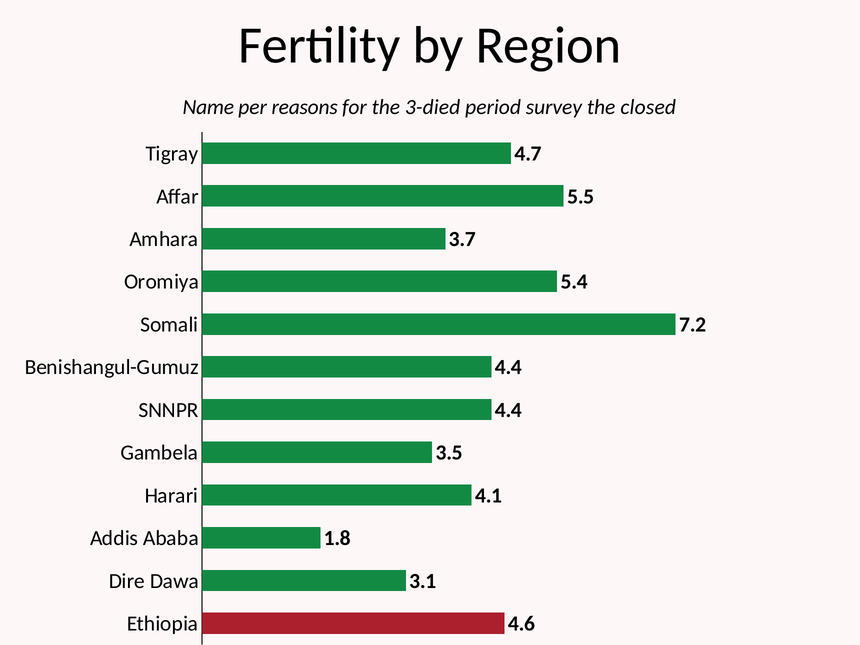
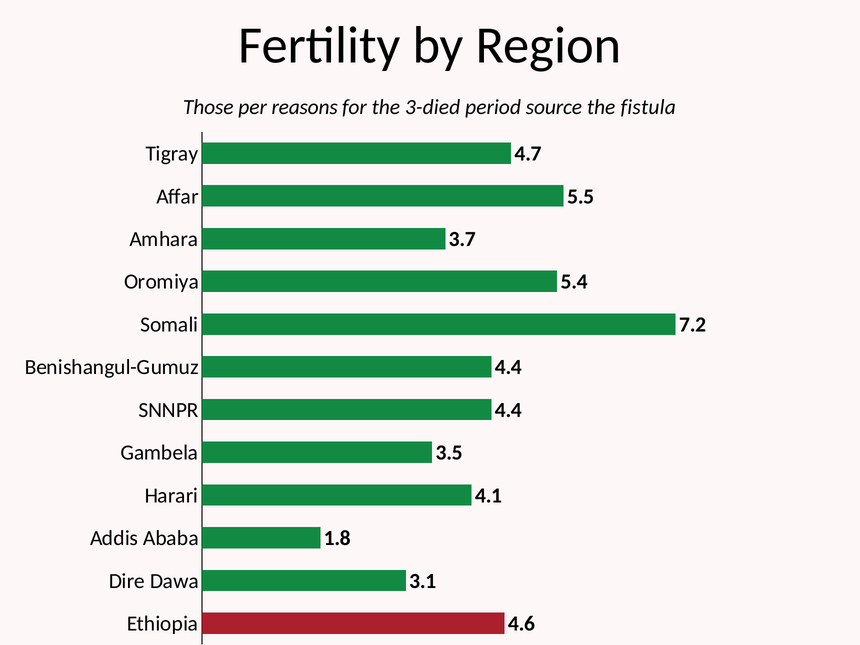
Name: Name -> Those
survey: survey -> source
closed: closed -> fistula
